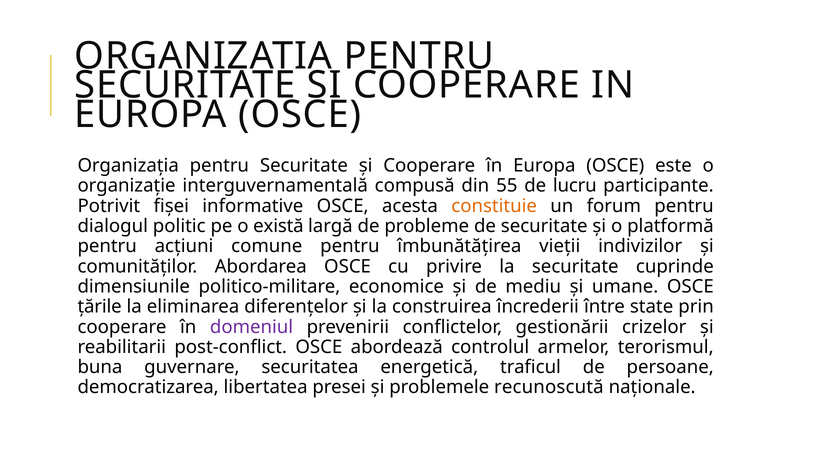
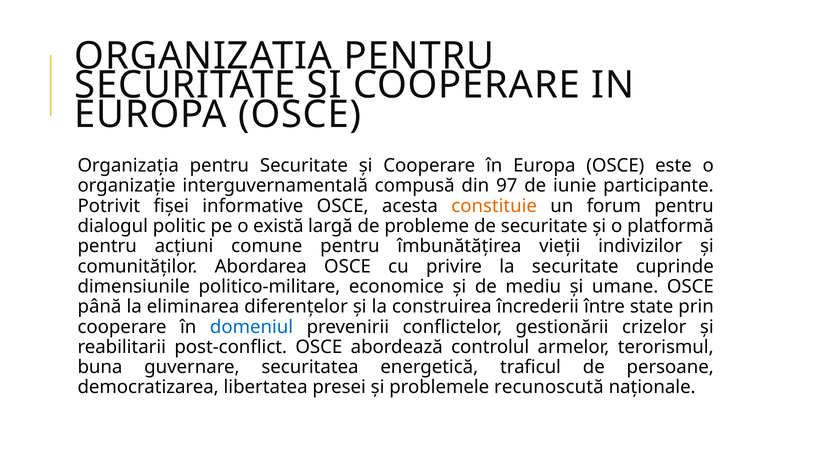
55: 55 -> 97
lucru: lucru -> iunie
țările: țările -> până
domeniul colour: purple -> blue
